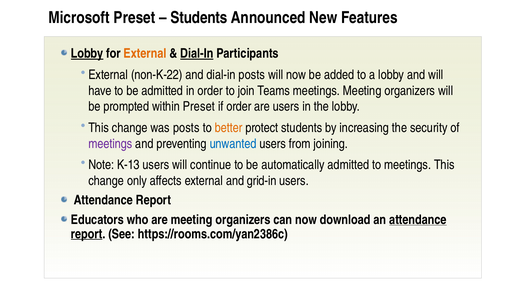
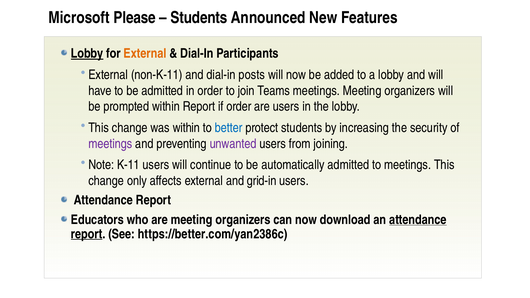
Microsoft Preset: Preset -> Please
Dial-In at (197, 53) underline: present -> none
non-K-22: non-K-22 -> non-K-11
within Preset: Preset -> Report
was posts: posts -> within
better colour: orange -> blue
unwanted colour: blue -> purple
K-13: K-13 -> K-11
https://rooms.com/yan2386c: https://rooms.com/yan2386c -> https://better.com/yan2386c
